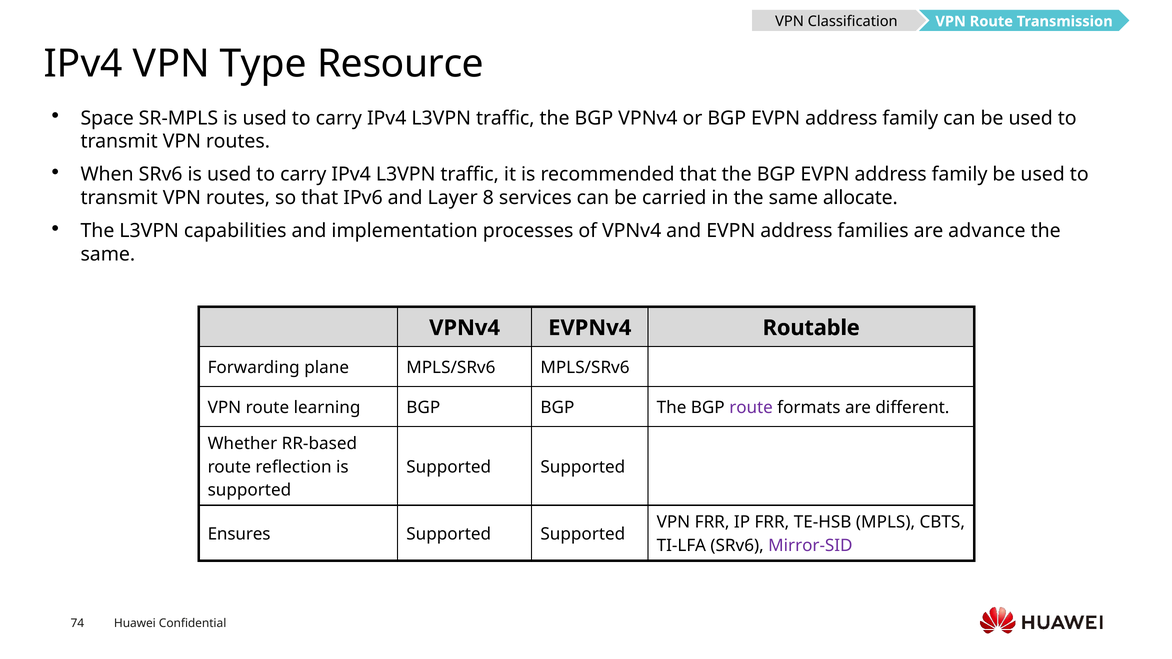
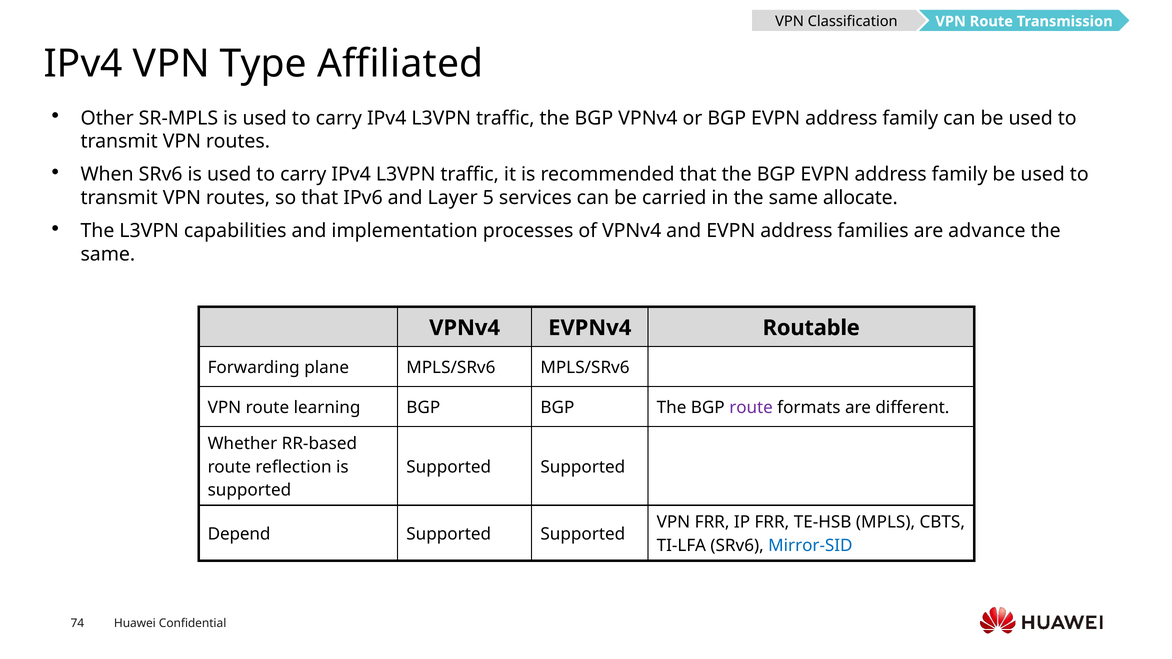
Resource: Resource -> Affiliated
Space: Space -> Other
8: 8 -> 5
Ensures: Ensures -> Depend
Mirror-SID colour: purple -> blue
